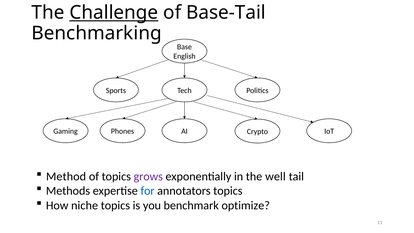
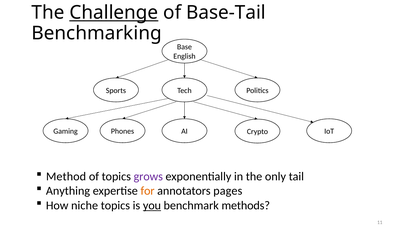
well: well -> only
Methods: Methods -> Anything
for colour: blue -> orange
annotators topics: topics -> pages
you underline: none -> present
optimize: optimize -> methods
